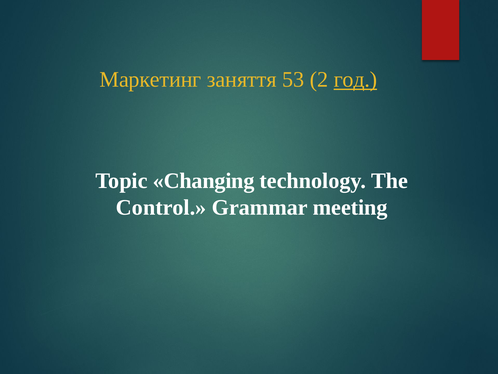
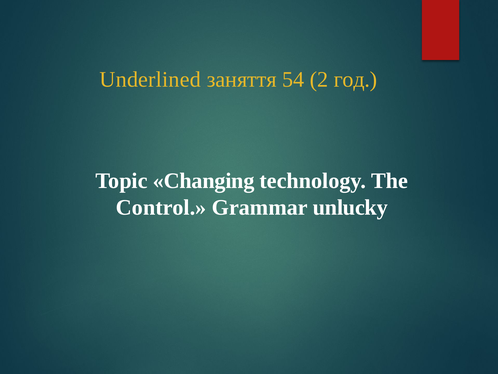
Маркетинг: Маркетинг -> Underlined
53: 53 -> 54
год underline: present -> none
meeting: meeting -> unlucky
